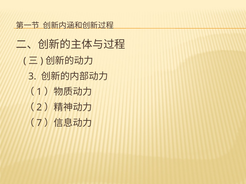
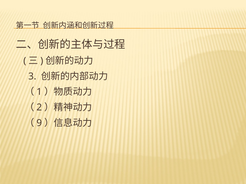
7: 7 -> 9
